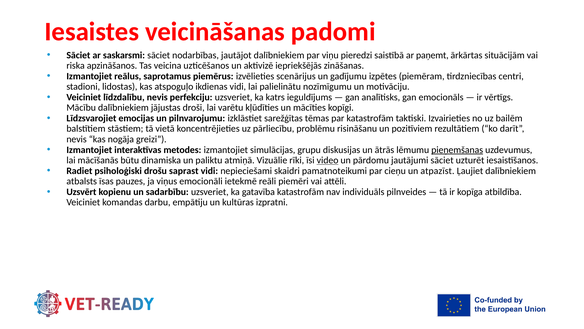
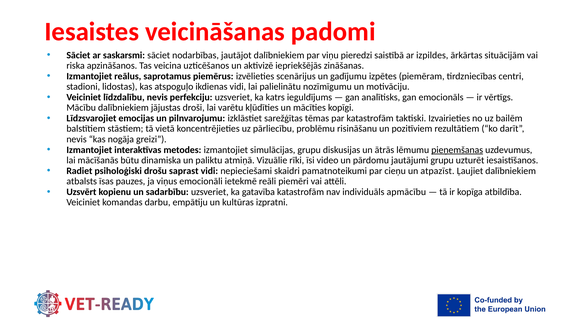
paņemt: paņemt -> izpildes
video underline: present -> none
jautājumi sāciet: sāciet -> grupu
pilnveides: pilnveides -> apmācību
